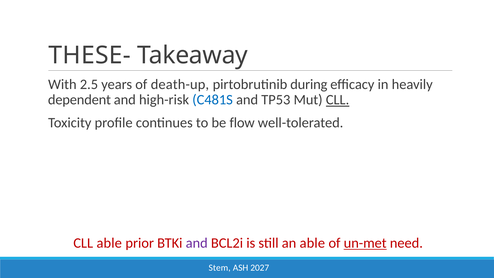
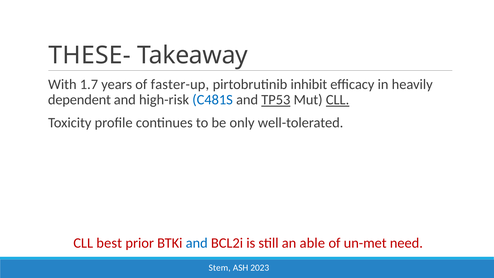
2.5: 2.5 -> 1.7
death-up: death-up -> faster-up
during: during -> inhibit
TP53 underline: none -> present
flow: flow -> only
CLL able: able -> best
and at (197, 243) colour: purple -> blue
un-met underline: present -> none
2027: 2027 -> 2023
